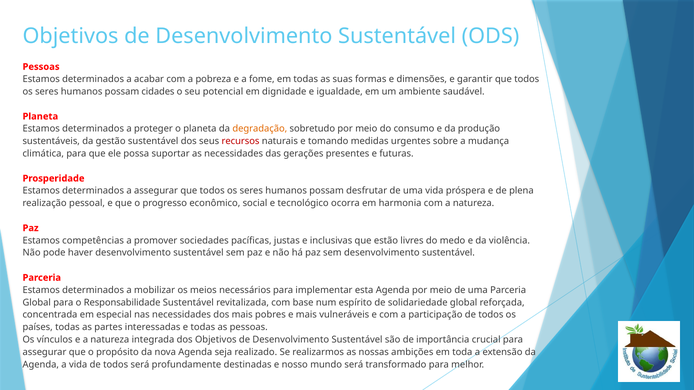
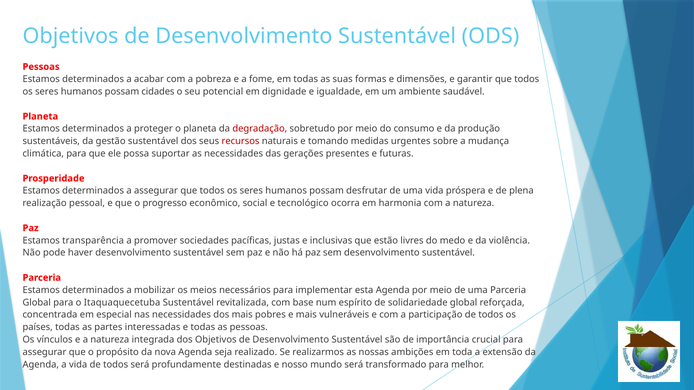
degradação colour: orange -> red
competências: competências -> transparência
Responsabilidade: Responsabilidade -> Itaquaquecetuba
